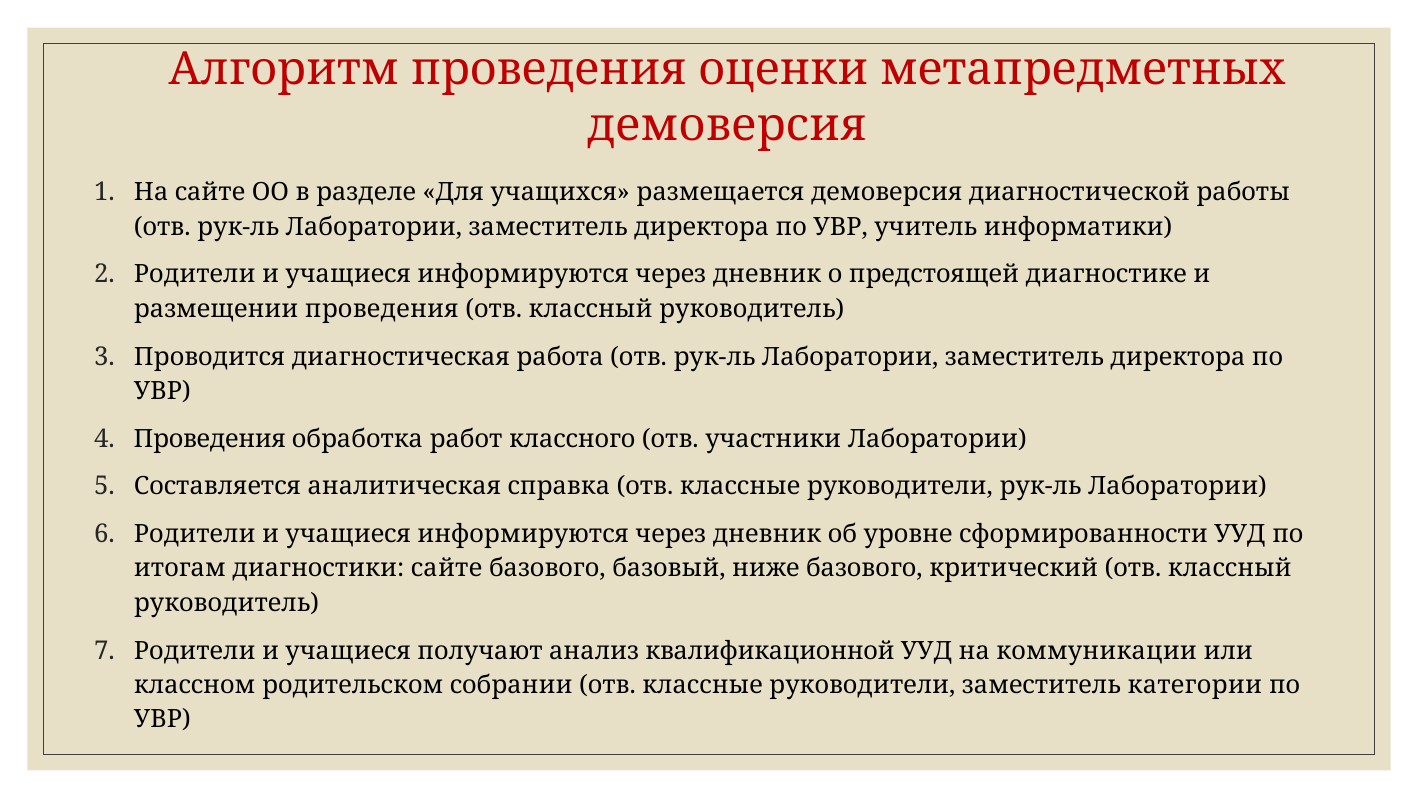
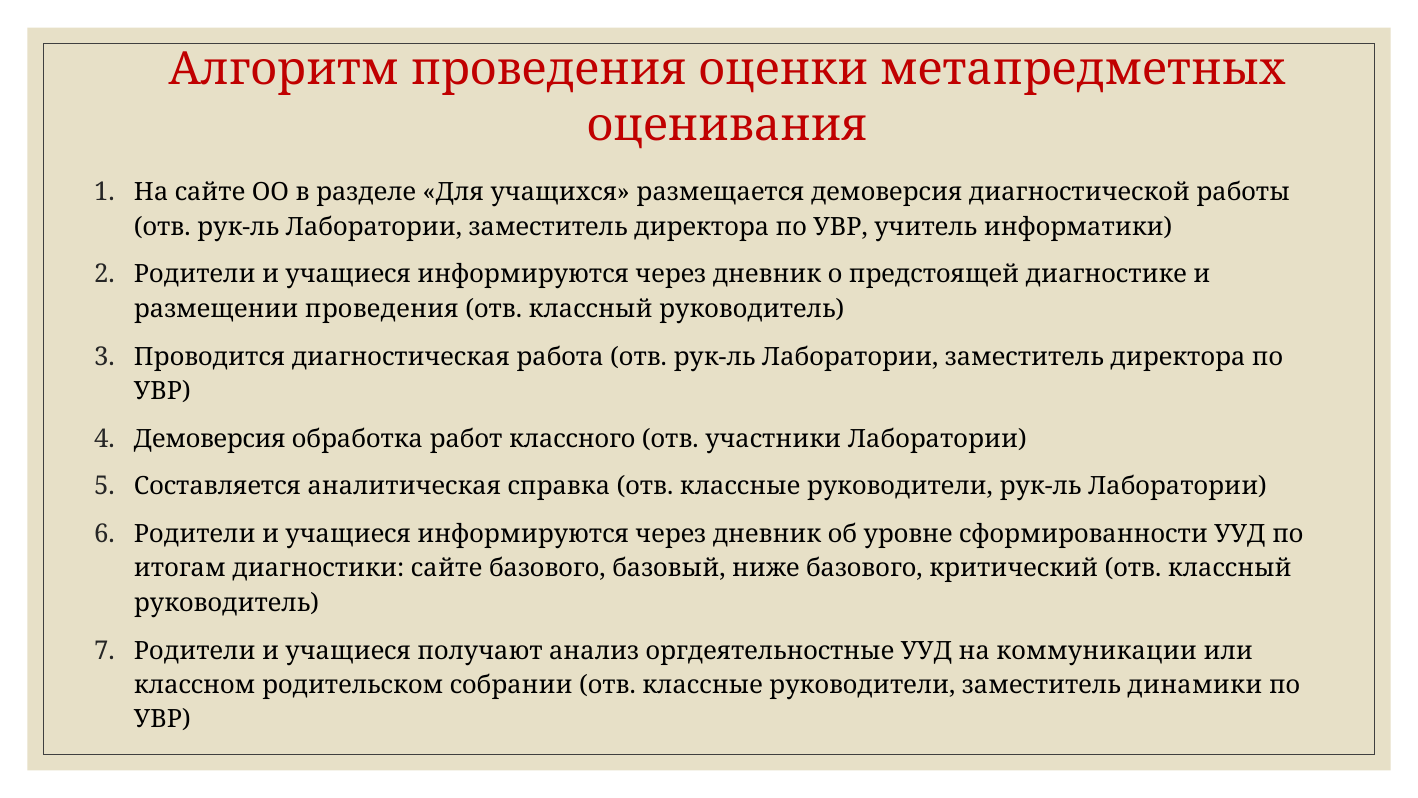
демоверсия at (727, 125): демоверсия -> оценивания
Проведения at (210, 439): Проведения -> Демоверсия
квалификационной: квалификационной -> оргдеятельностные
категории: категории -> динамики
